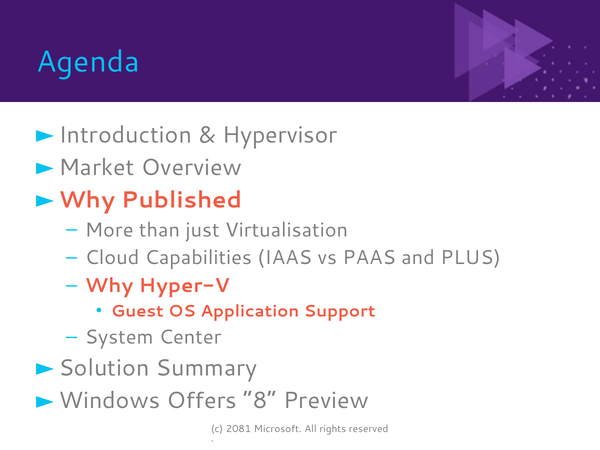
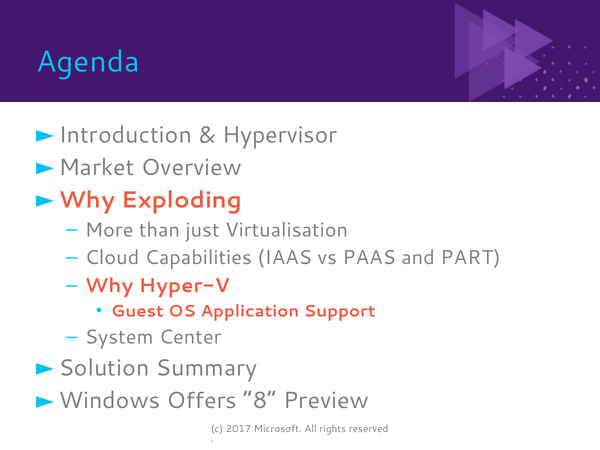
Published: Published -> Exploding
PLUS: PLUS -> PART
2081: 2081 -> 2017
